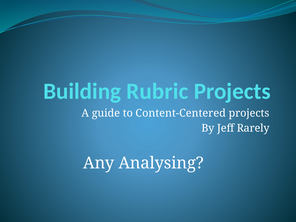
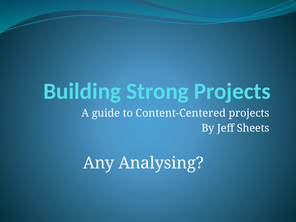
Rubric: Rubric -> Strong
Rarely: Rarely -> Sheets
